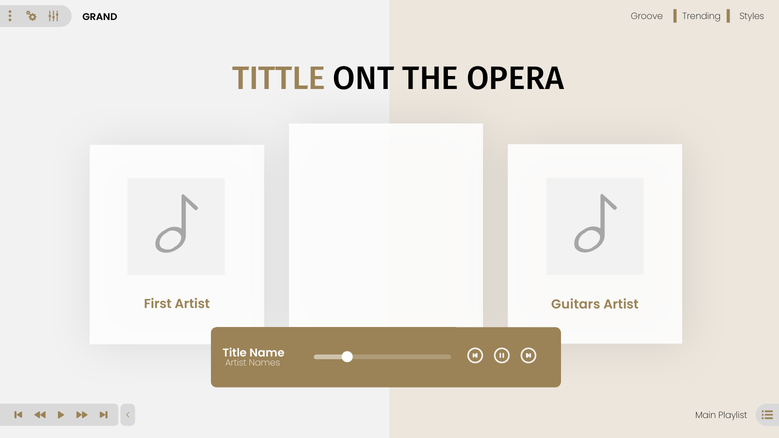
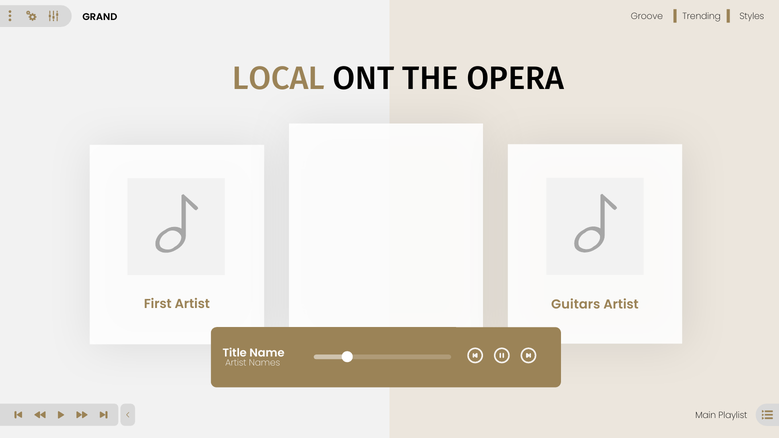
TITTLE: TITTLE -> LOCAL
